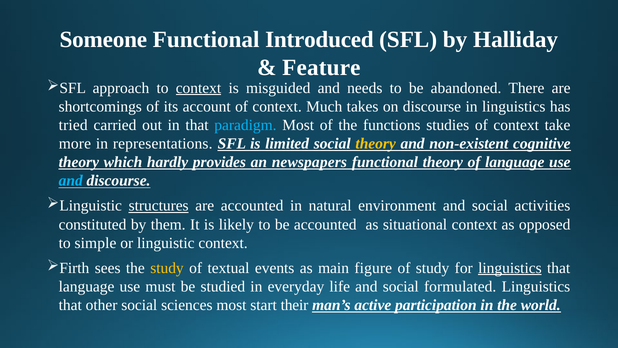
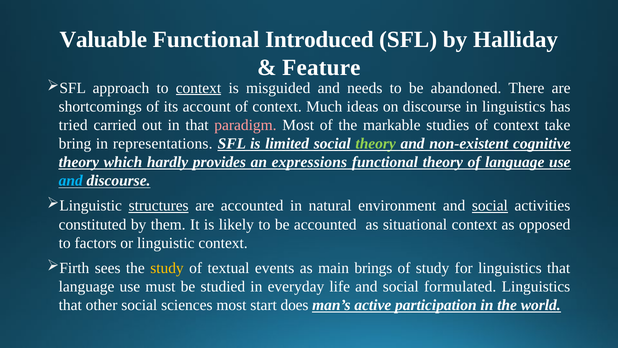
Someone: Someone -> Valuable
takes: takes -> ideas
paradigm colour: light blue -> pink
functions: functions -> markable
more: more -> bring
theory at (376, 144) colour: yellow -> light green
newspapers: newspapers -> expressions
social at (490, 206) underline: none -> present
simple: simple -> factors
figure: figure -> brings
linguistics at (510, 268) underline: present -> none
their: their -> does
